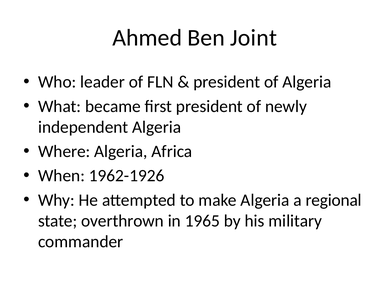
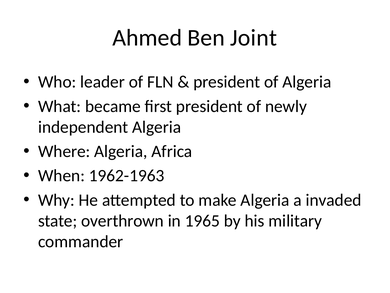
1962-1926: 1962-1926 -> 1962-1963
regional: regional -> invaded
